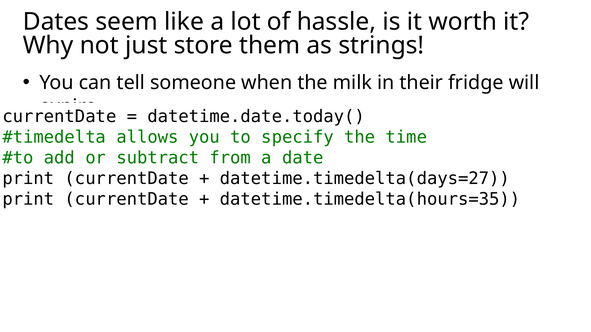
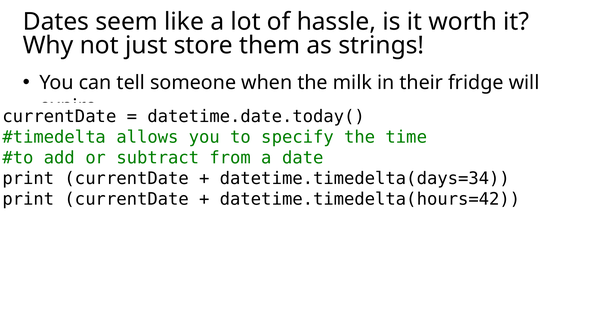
datetime.timedelta(days=27: datetime.timedelta(days=27 -> datetime.timedelta(days=34
datetime.timedelta(hours=35: datetime.timedelta(hours=35 -> datetime.timedelta(hours=42
